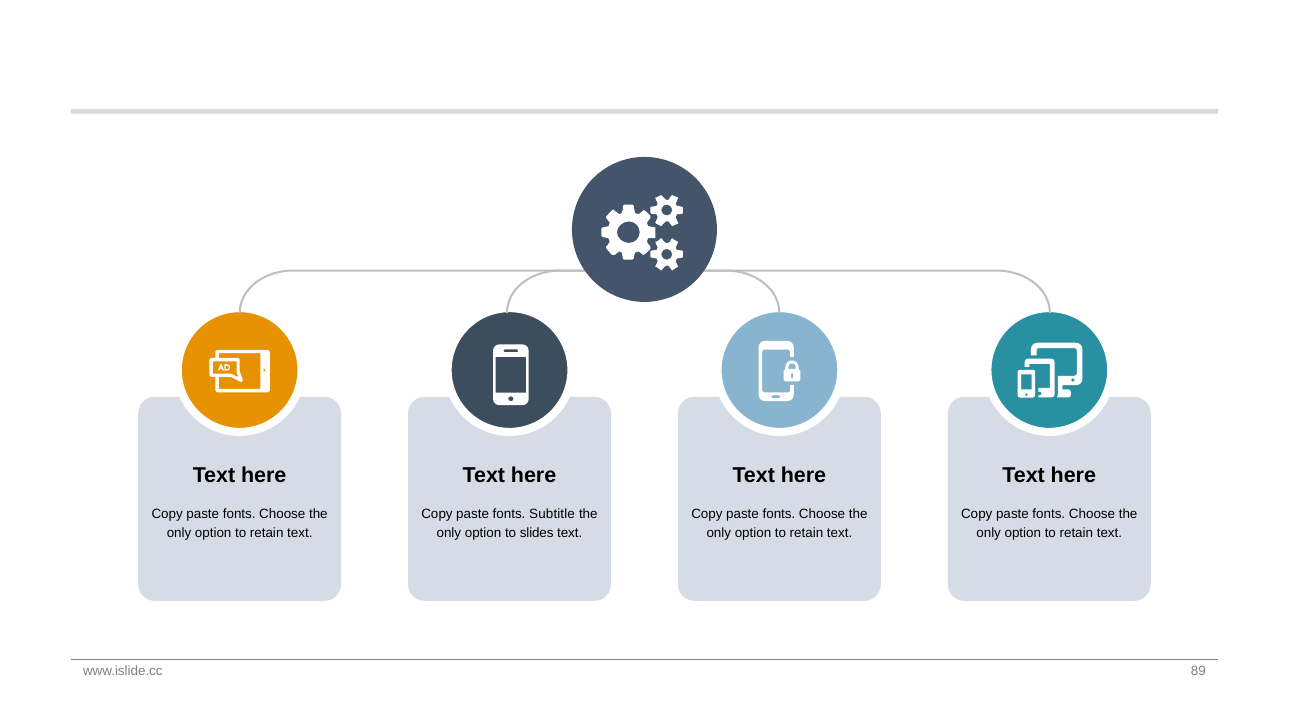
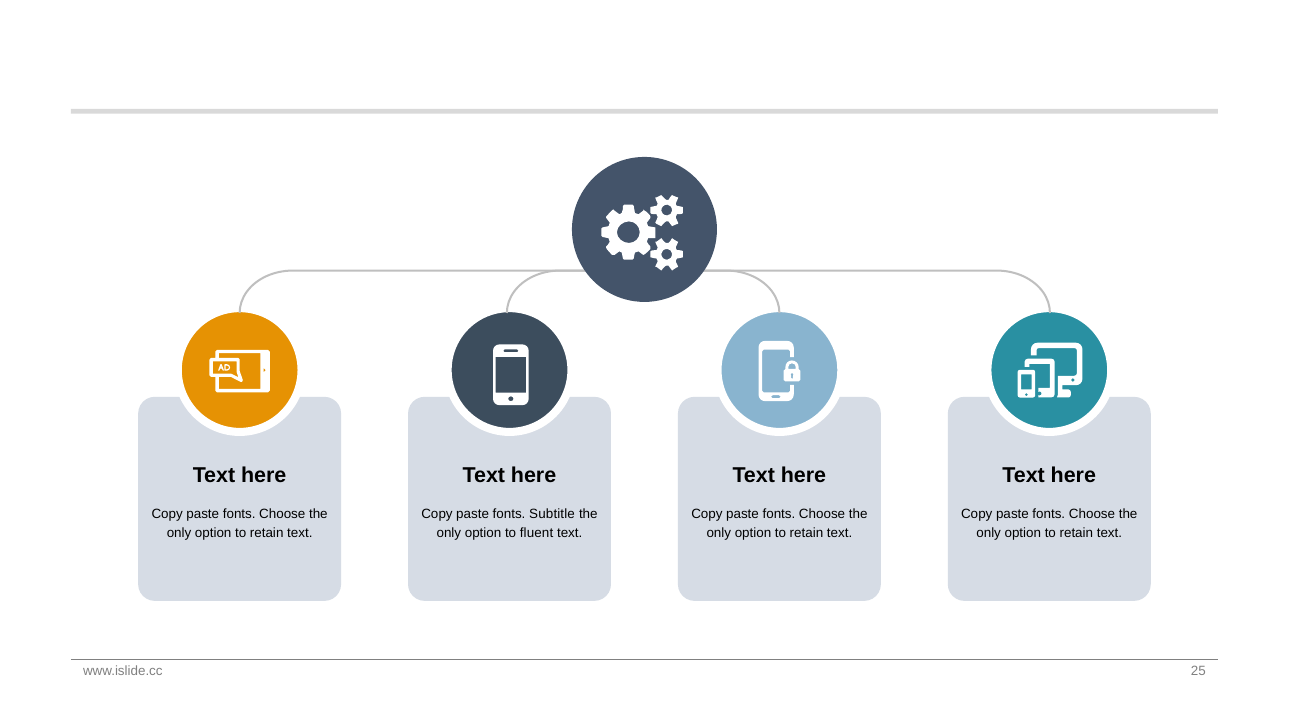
slides: slides -> fluent
89: 89 -> 25
